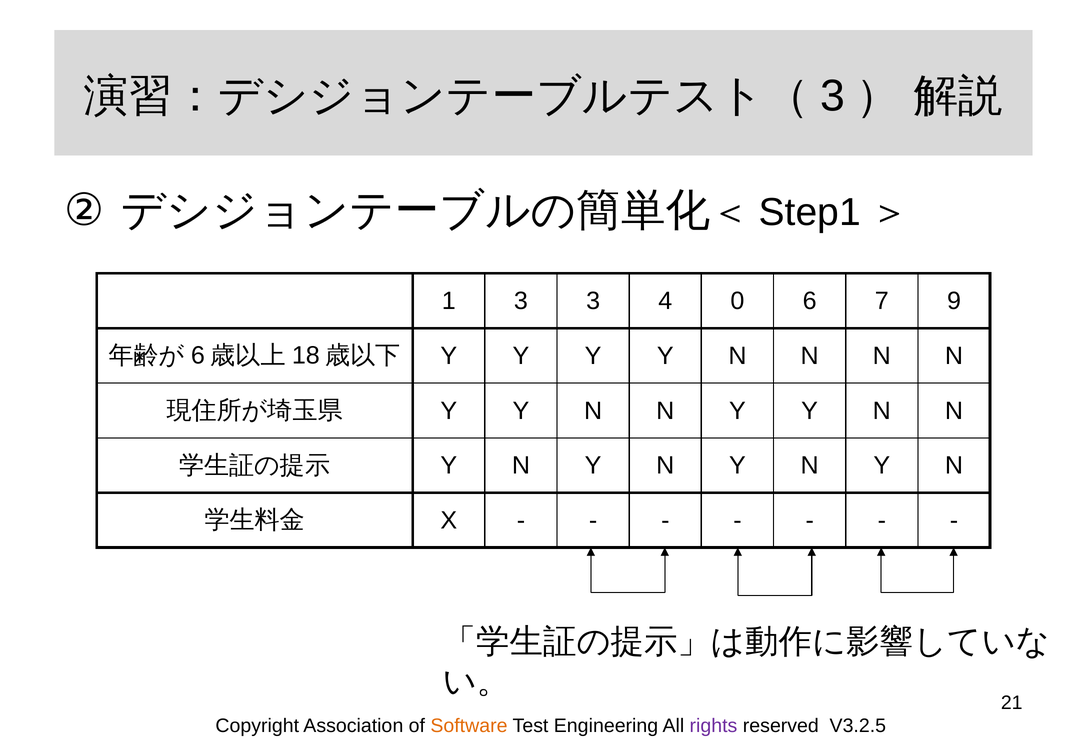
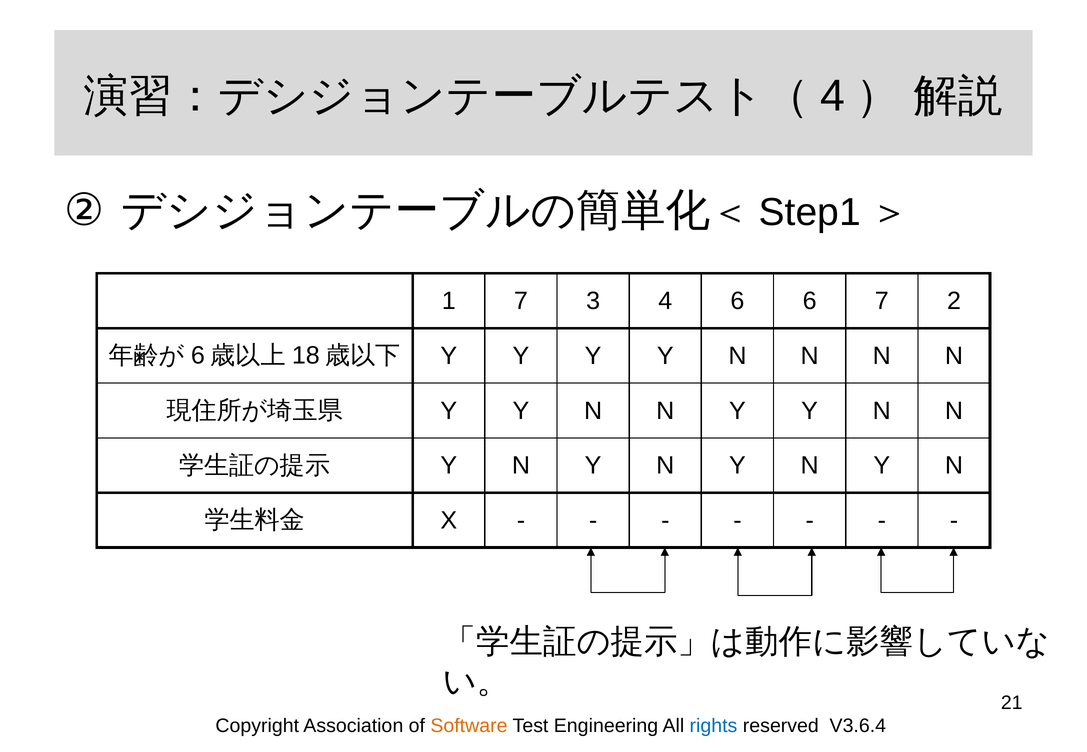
3 at (833, 96): 3 -> 4
1 3: 3 -> 7
4 0: 0 -> 6
9: 9 -> 2
rights colour: purple -> blue
V3.2.5: V3.2.5 -> V3.6.4
